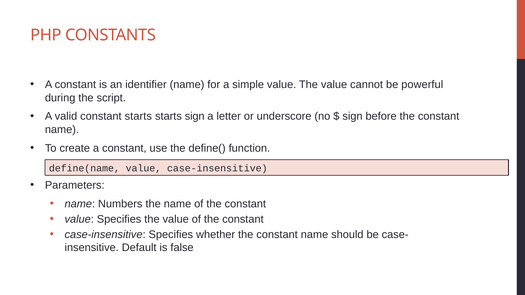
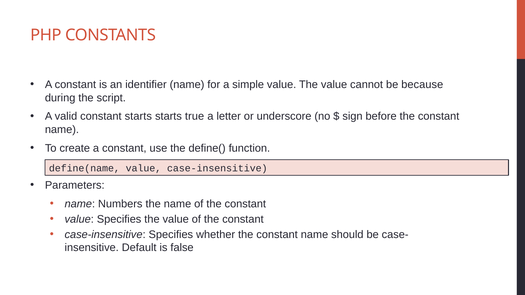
powerful: powerful -> because
starts sign: sign -> true
